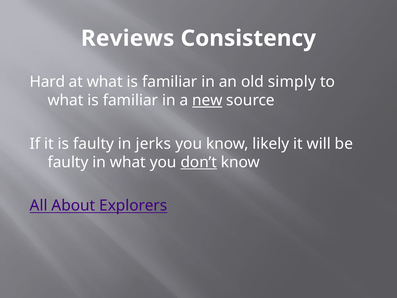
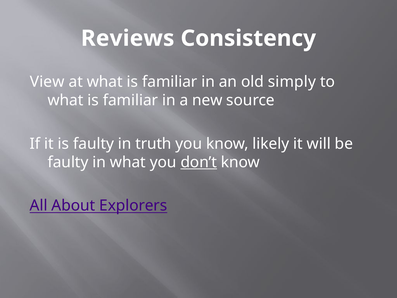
Hard: Hard -> View
new underline: present -> none
jerks: jerks -> truth
